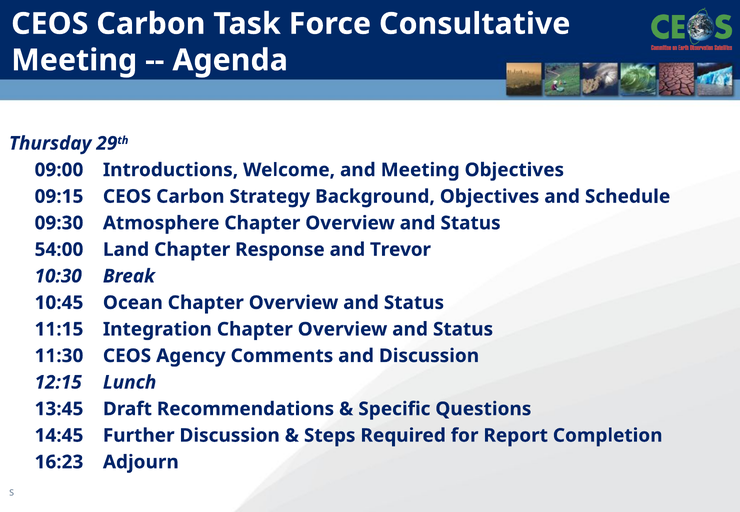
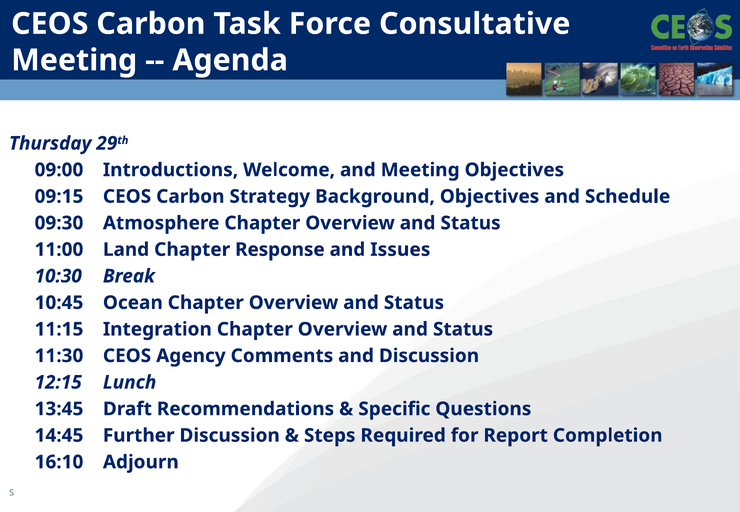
54:00: 54:00 -> 11:00
Trevor: Trevor -> Issues
16:23: 16:23 -> 16:10
